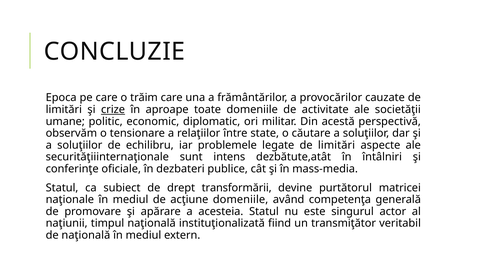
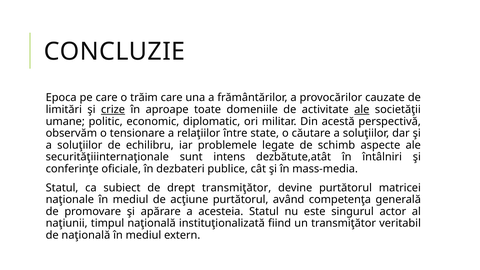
ale at (362, 110) underline: none -> present
legate de limitări: limitări -> schimb
drept transformării: transformării -> transmiţător
acţiune domeniile: domeniile -> purtătorul
